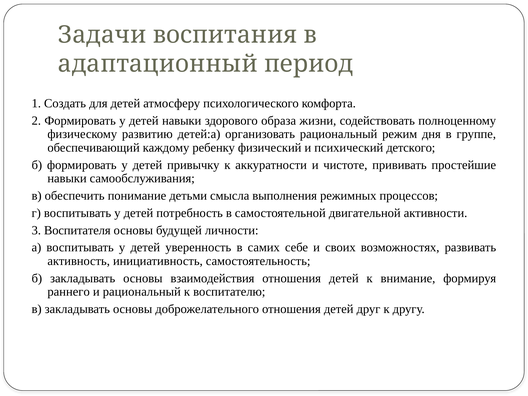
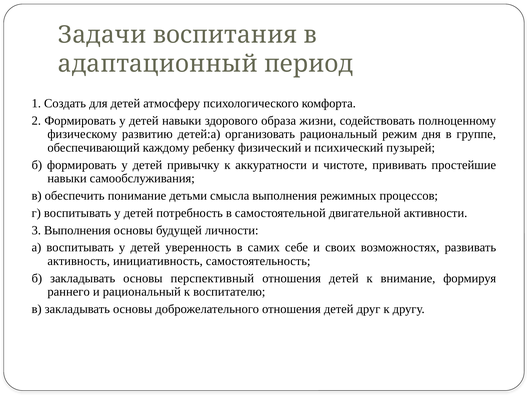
детского: детского -> пузырей
3 Воспитателя: Воспитателя -> Выполнения
взаимодействия: взаимодействия -> перспективный
